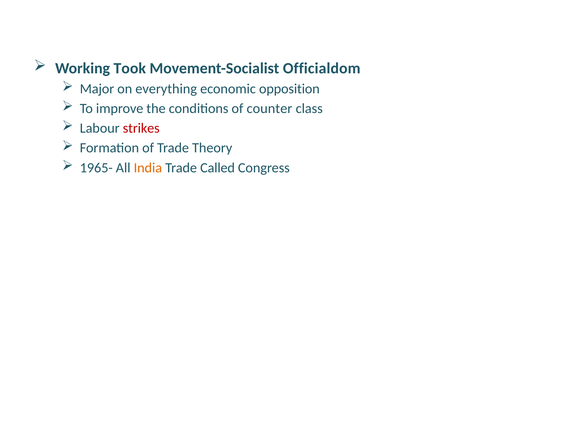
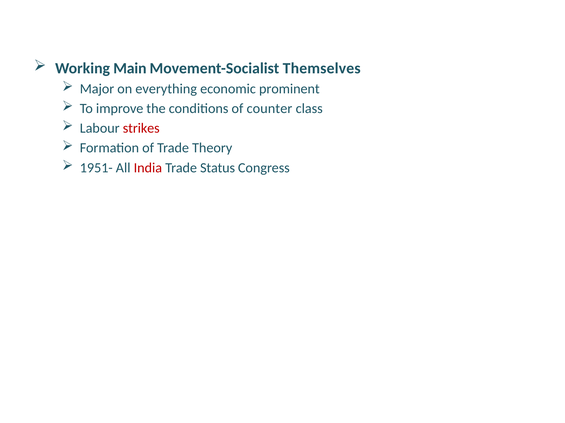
Took: Took -> Main
Officialdom: Officialdom -> Themselves
opposition: opposition -> prominent
1965-: 1965- -> 1951-
India colour: orange -> red
Called: Called -> Status
